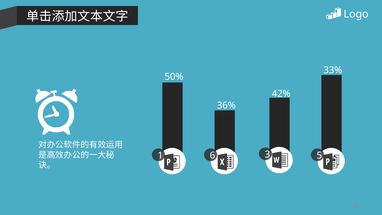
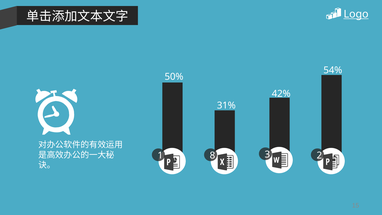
Logo underline: none -> present
33%: 33% -> 54%
36%: 36% -> 31%
6: 6 -> 8
5: 5 -> 2
